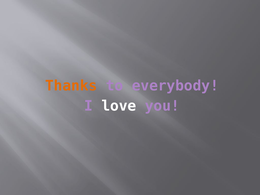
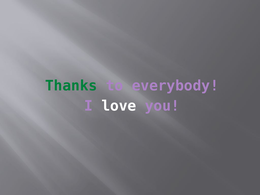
Thanks colour: orange -> green
